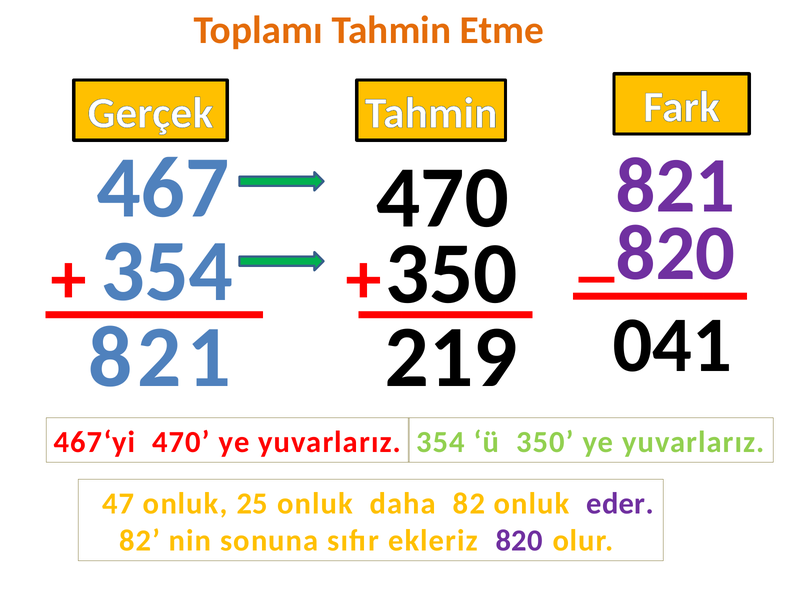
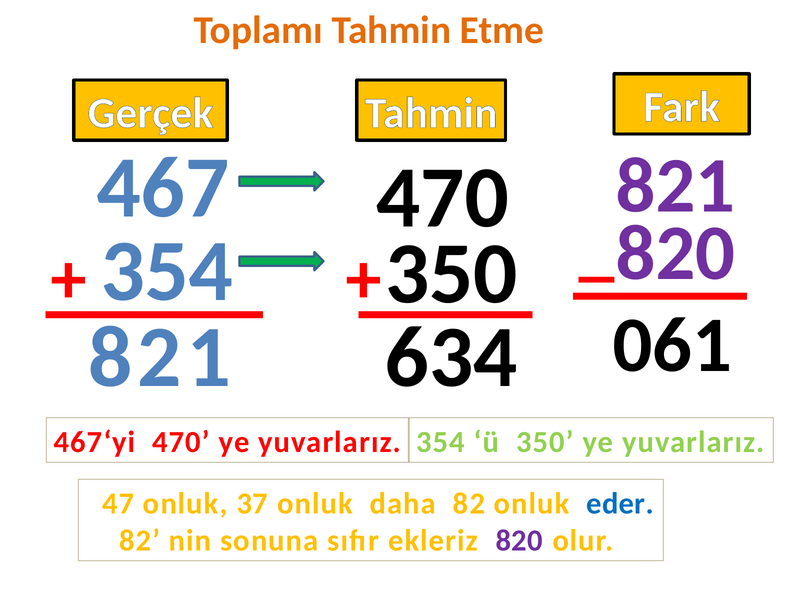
219: 219 -> 634
041: 041 -> 061
25: 25 -> 37
eder colour: purple -> blue
